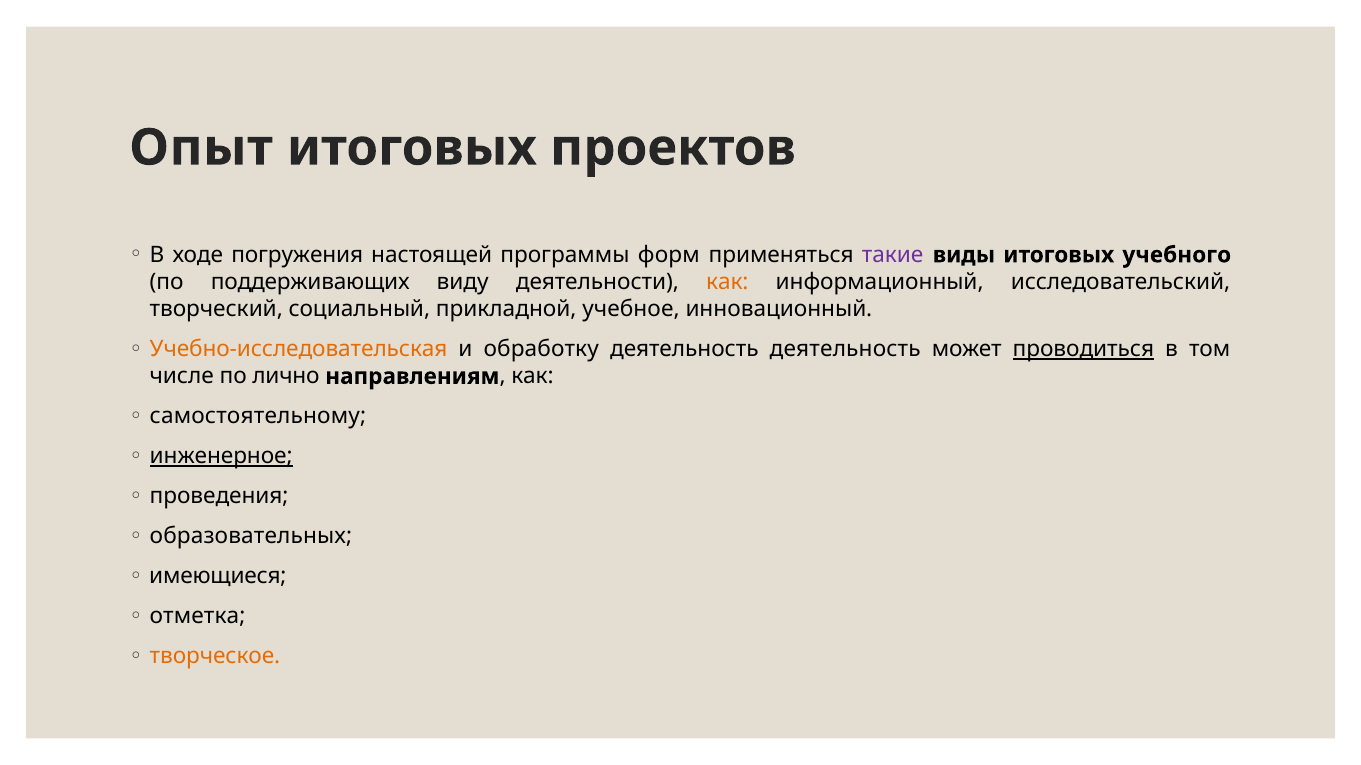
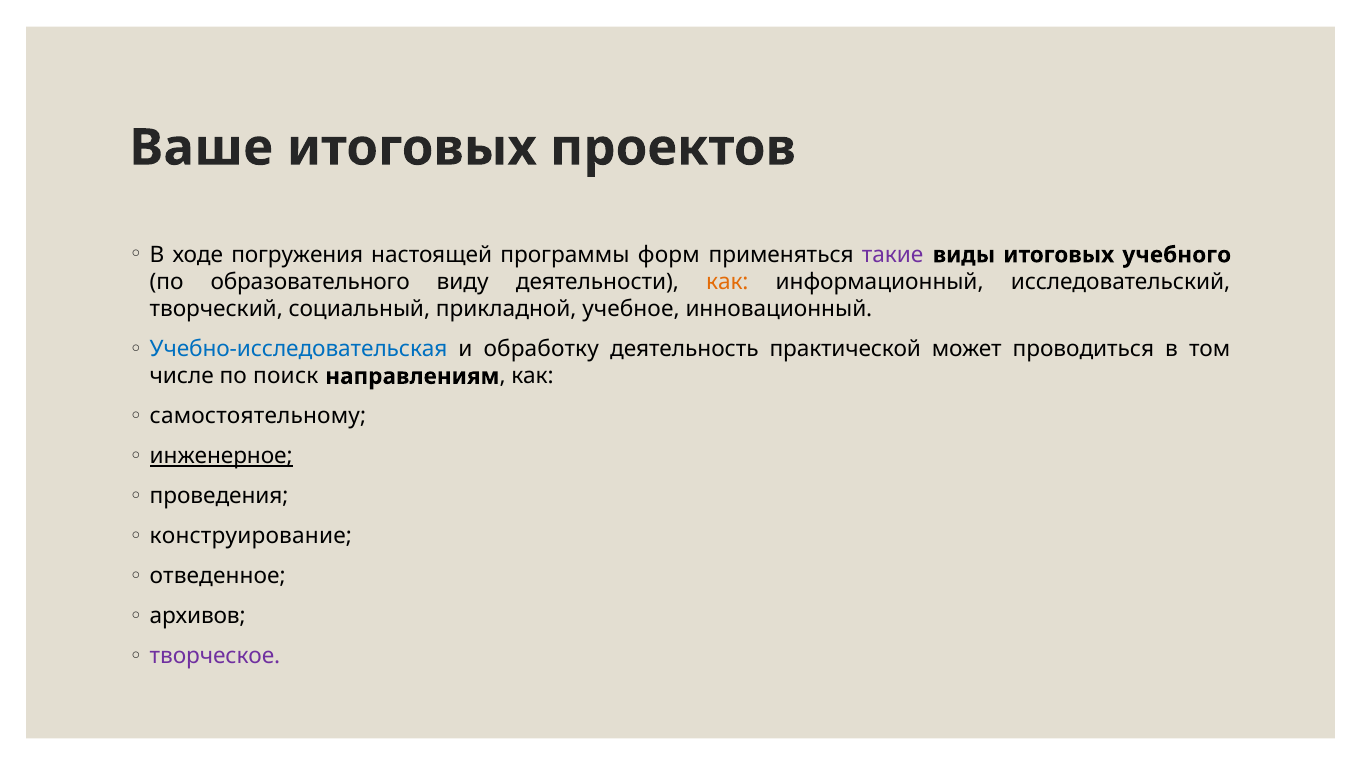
Опыт: Опыт -> Ваше
поддерживающих: поддерживающих -> образовательного
Учебно-исследовательская colour: orange -> blue
деятельность деятельность: деятельность -> практической
проводиться underline: present -> none
лично: лично -> поиск
образовательных: образовательных -> конструирование
имеющиеся: имеющиеся -> отведенное
отметка: отметка -> архивов
творческое colour: orange -> purple
